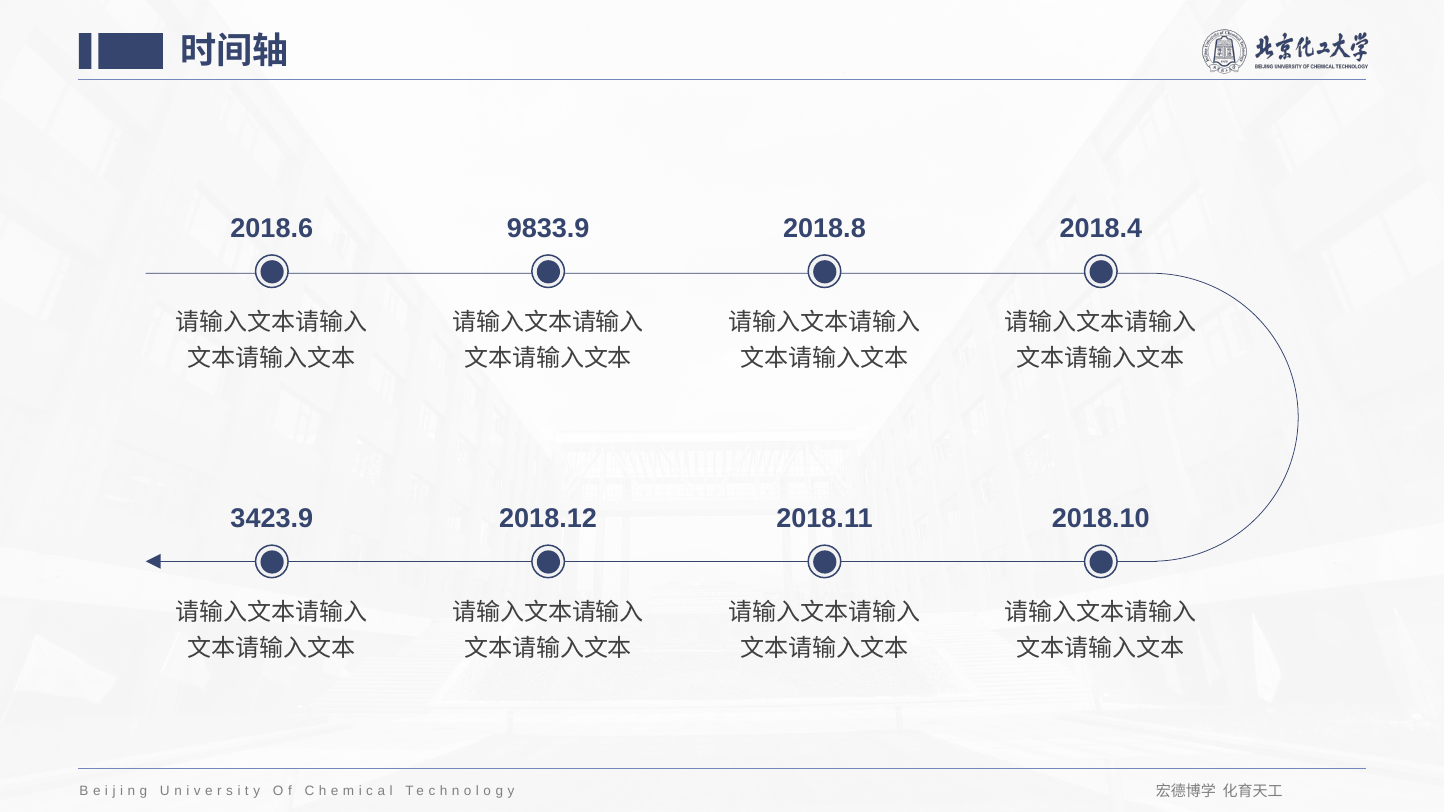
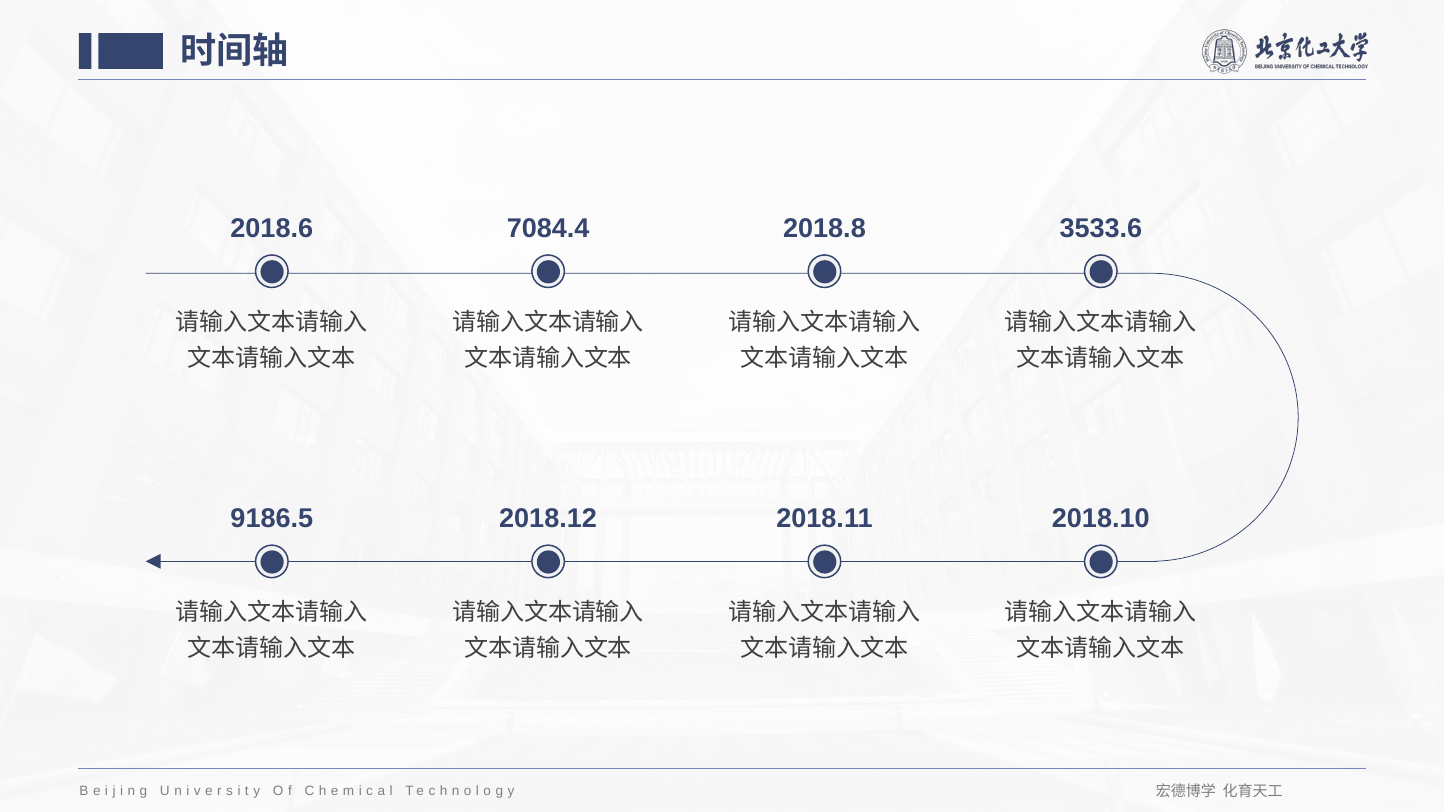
9833.9: 9833.9 -> 7084.4
2018.4: 2018.4 -> 3533.6
3423.9: 3423.9 -> 9186.5
